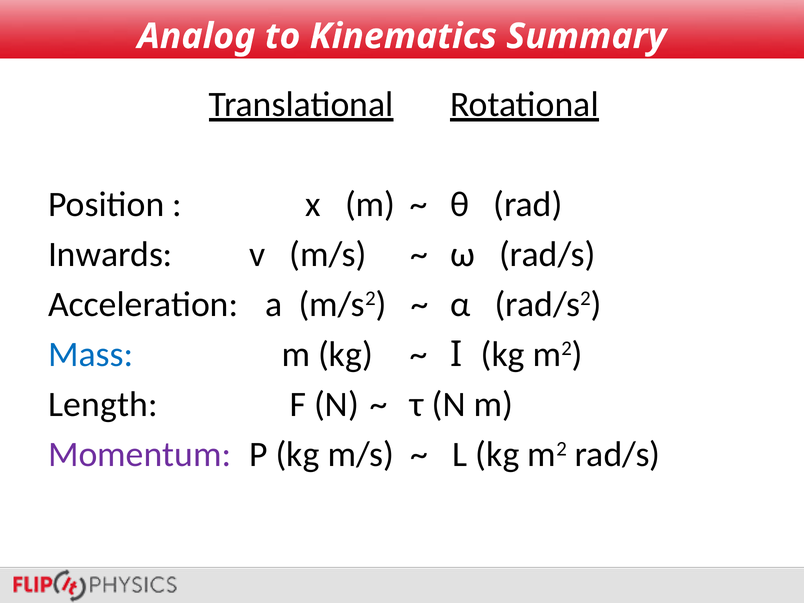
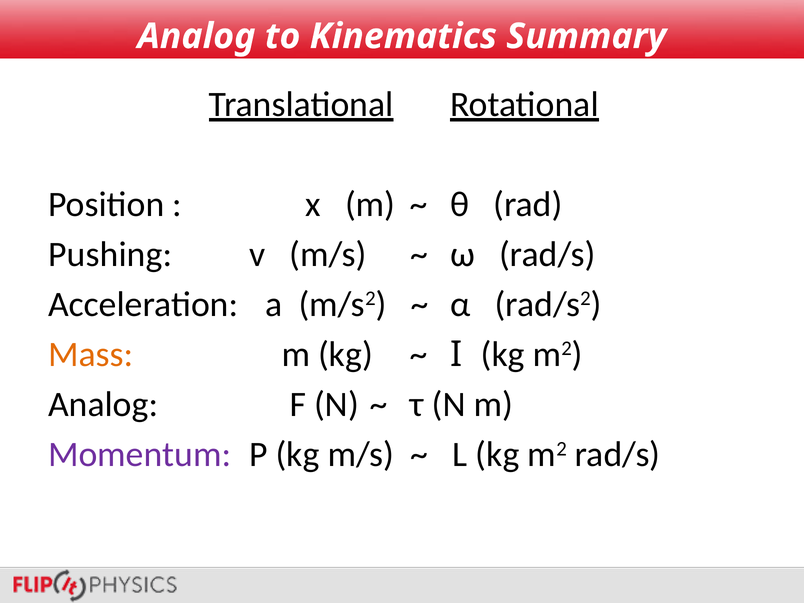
Inwards: Inwards -> Pushing
Mass colour: blue -> orange
Length at (103, 404): Length -> Analog
